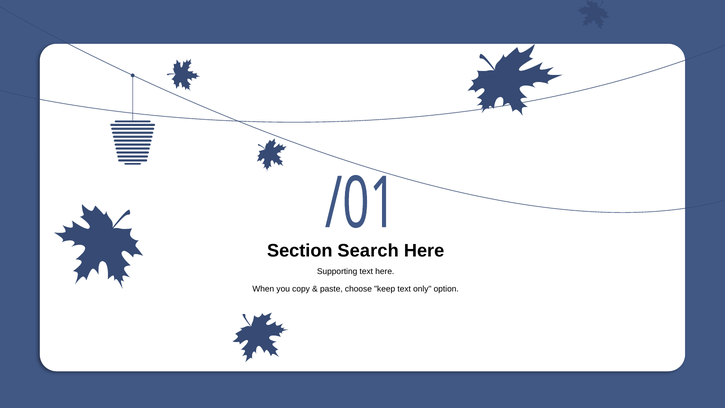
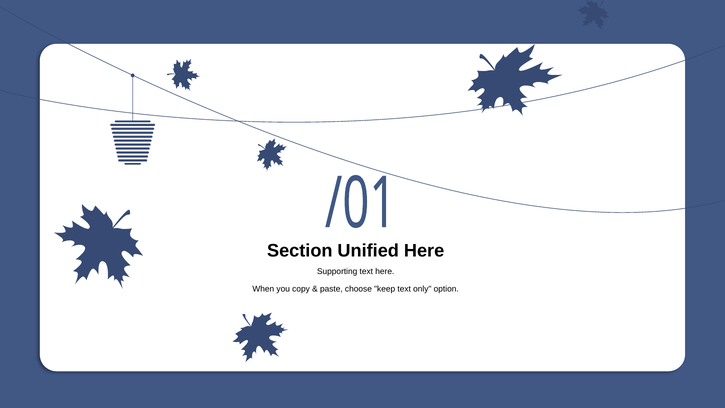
Search: Search -> Unified
